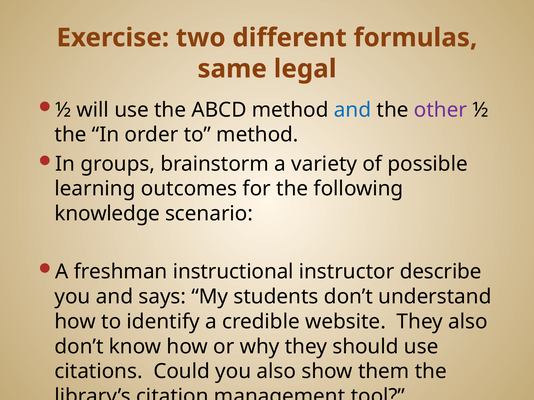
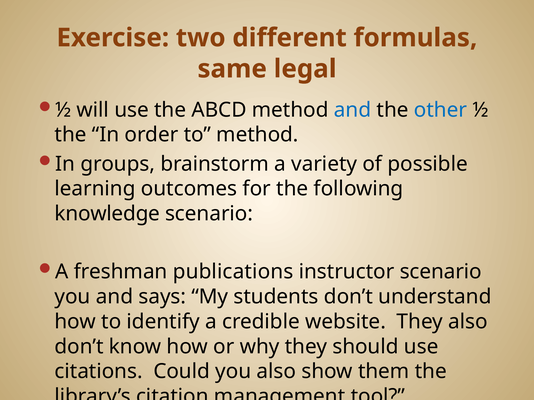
other colour: purple -> blue
instructional: instructional -> publications
instructor describe: describe -> scenario
